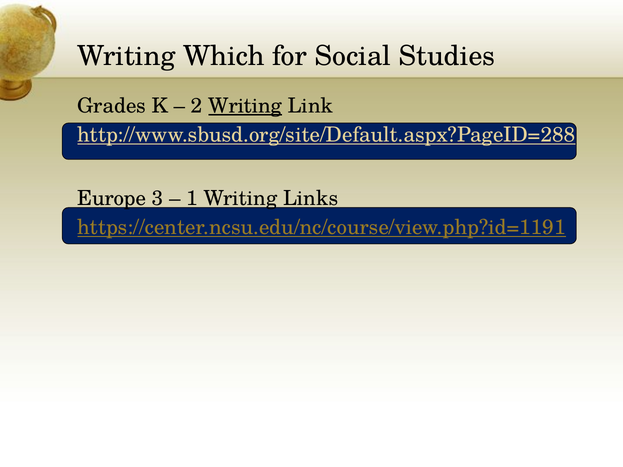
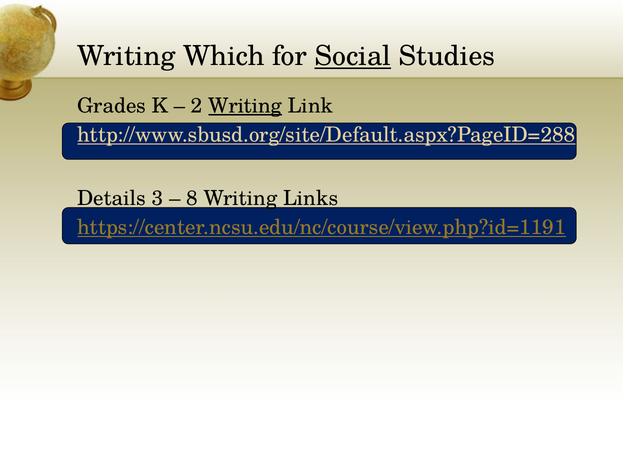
Social underline: none -> present
Europe: Europe -> Details
1: 1 -> 8
